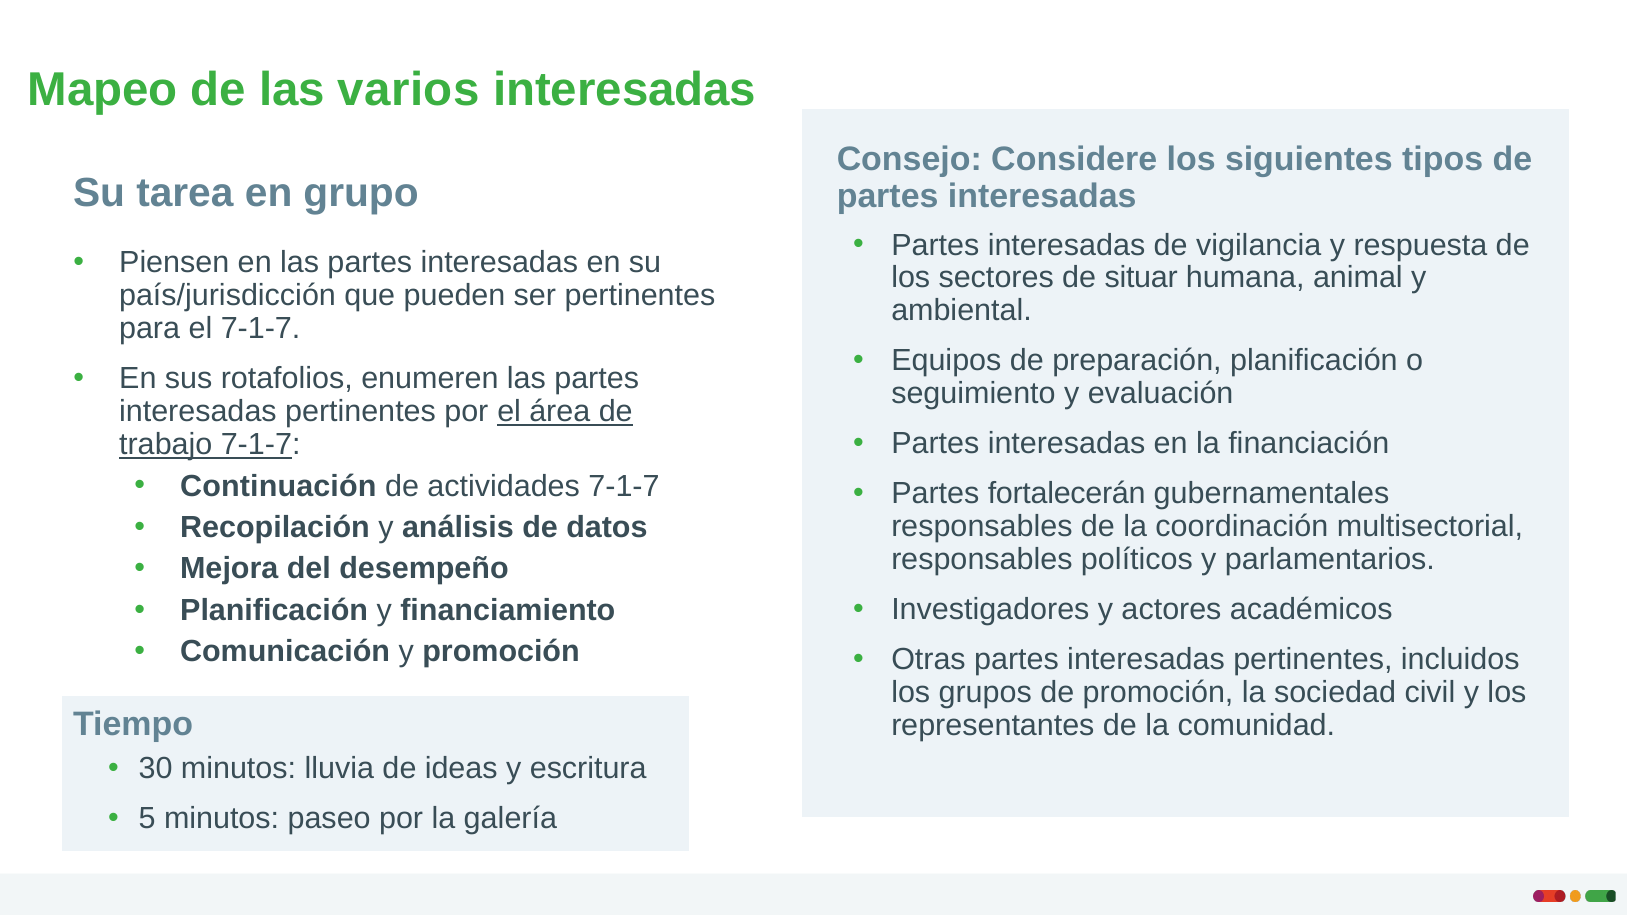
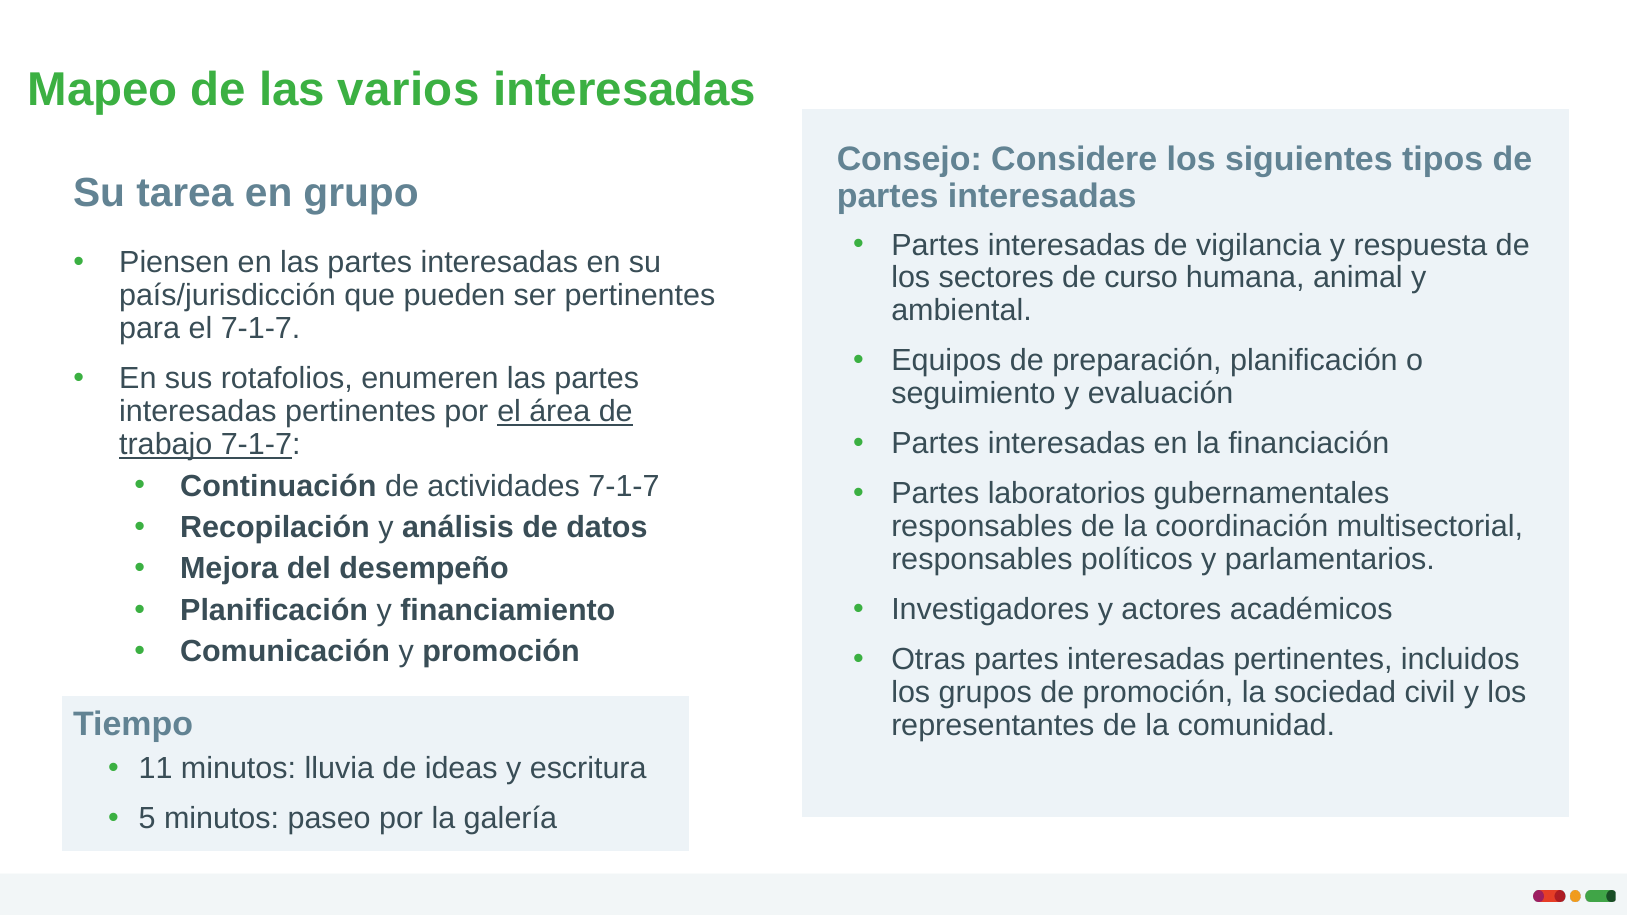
situar: situar -> curso
fortalecerán: fortalecerán -> laboratorios
30: 30 -> 11
